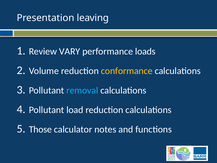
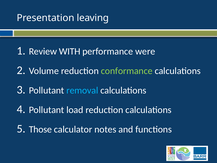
VARY: VARY -> WITH
loads: loads -> were
conformance colour: yellow -> light green
